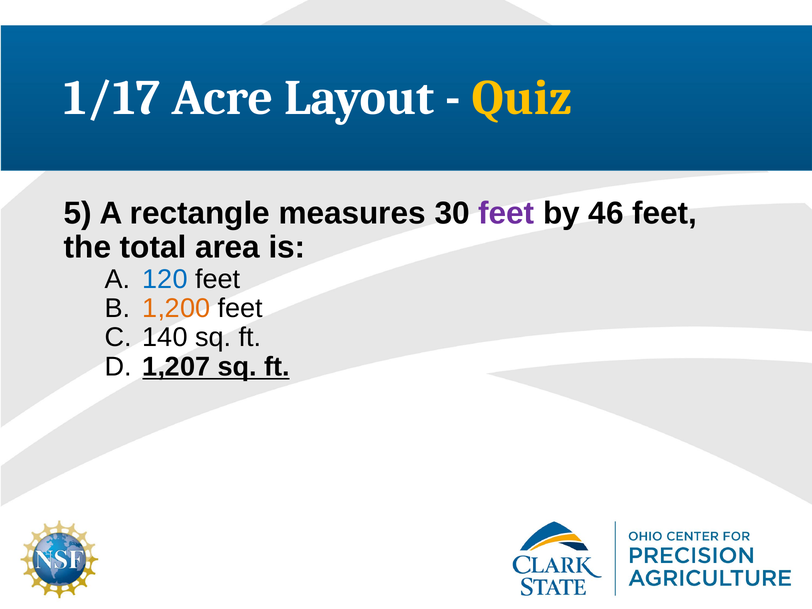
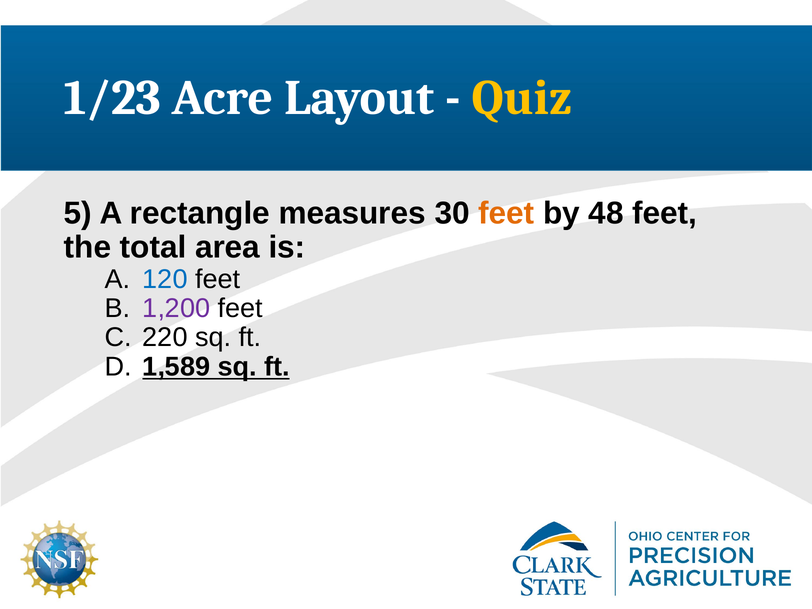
1/17: 1/17 -> 1/23
feet at (506, 213) colour: purple -> orange
46: 46 -> 48
1,200 colour: orange -> purple
140: 140 -> 220
1,207: 1,207 -> 1,589
